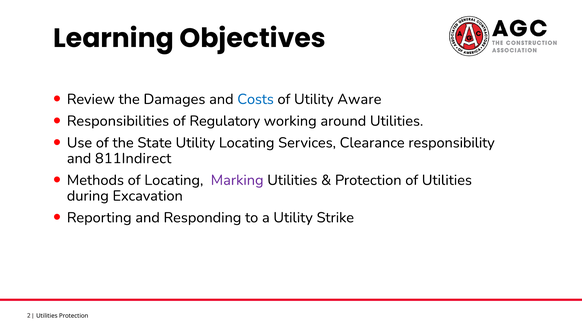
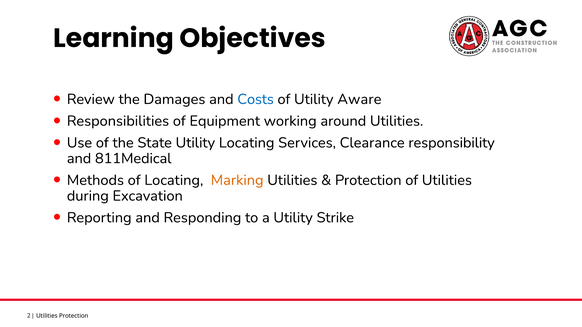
Regulatory: Regulatory -> Equipment
811Indirect: 811Indirect -> 811Medical
Marking colour: purple -> orange
